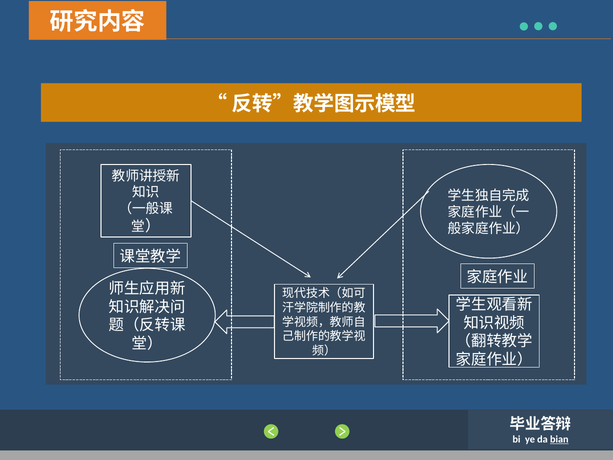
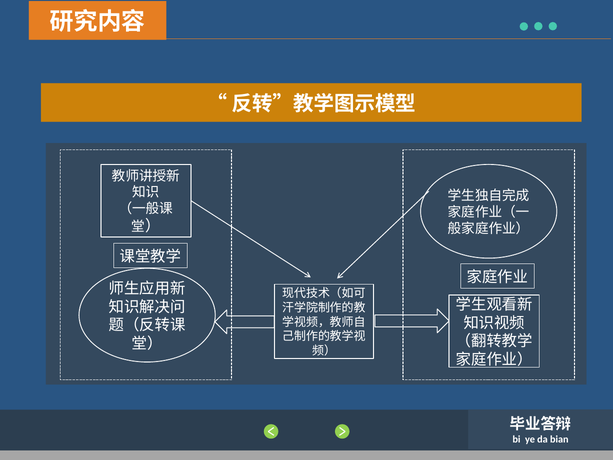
bian underline: present -> none
